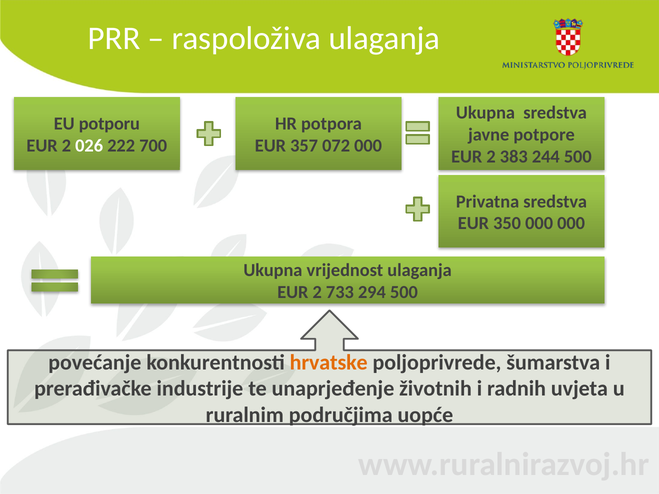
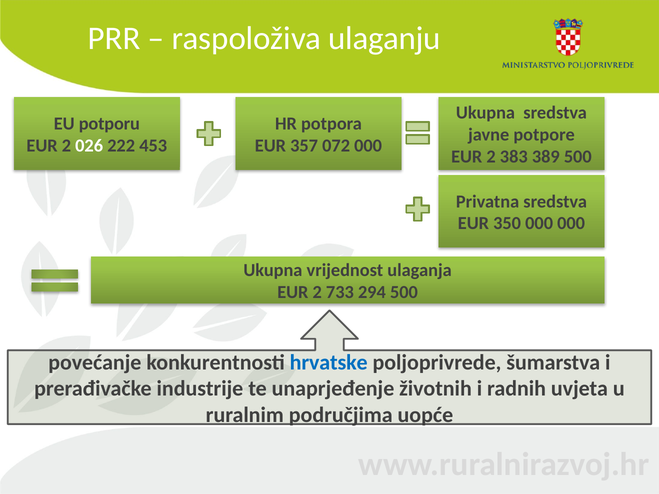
raspoloživa ulaganja: ulaganja -> ulaganju
700: 700 -> 453
244: 244 -> 389
hrvatske colour: orange -> blue
